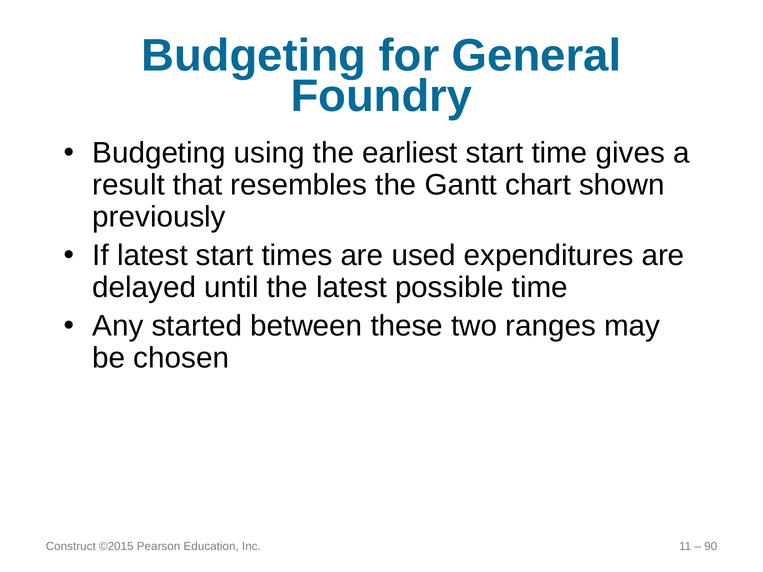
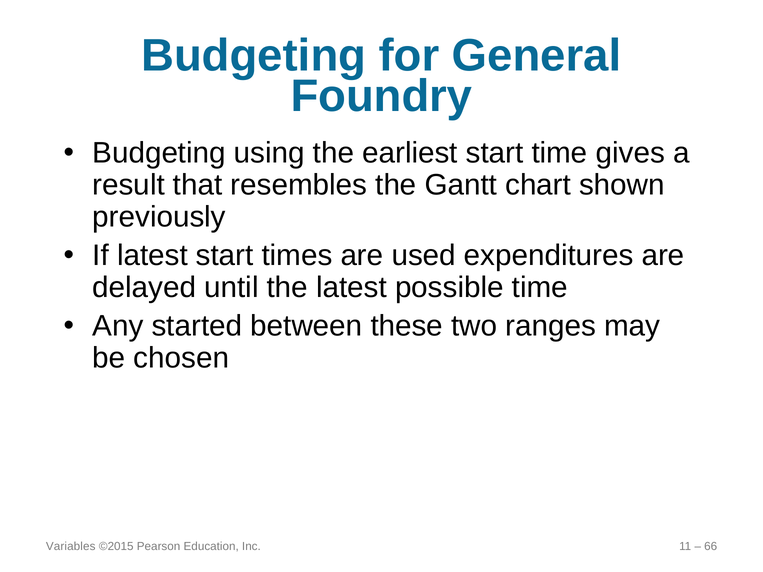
Construct: Construct -> Variables
90: 90 -> 66
